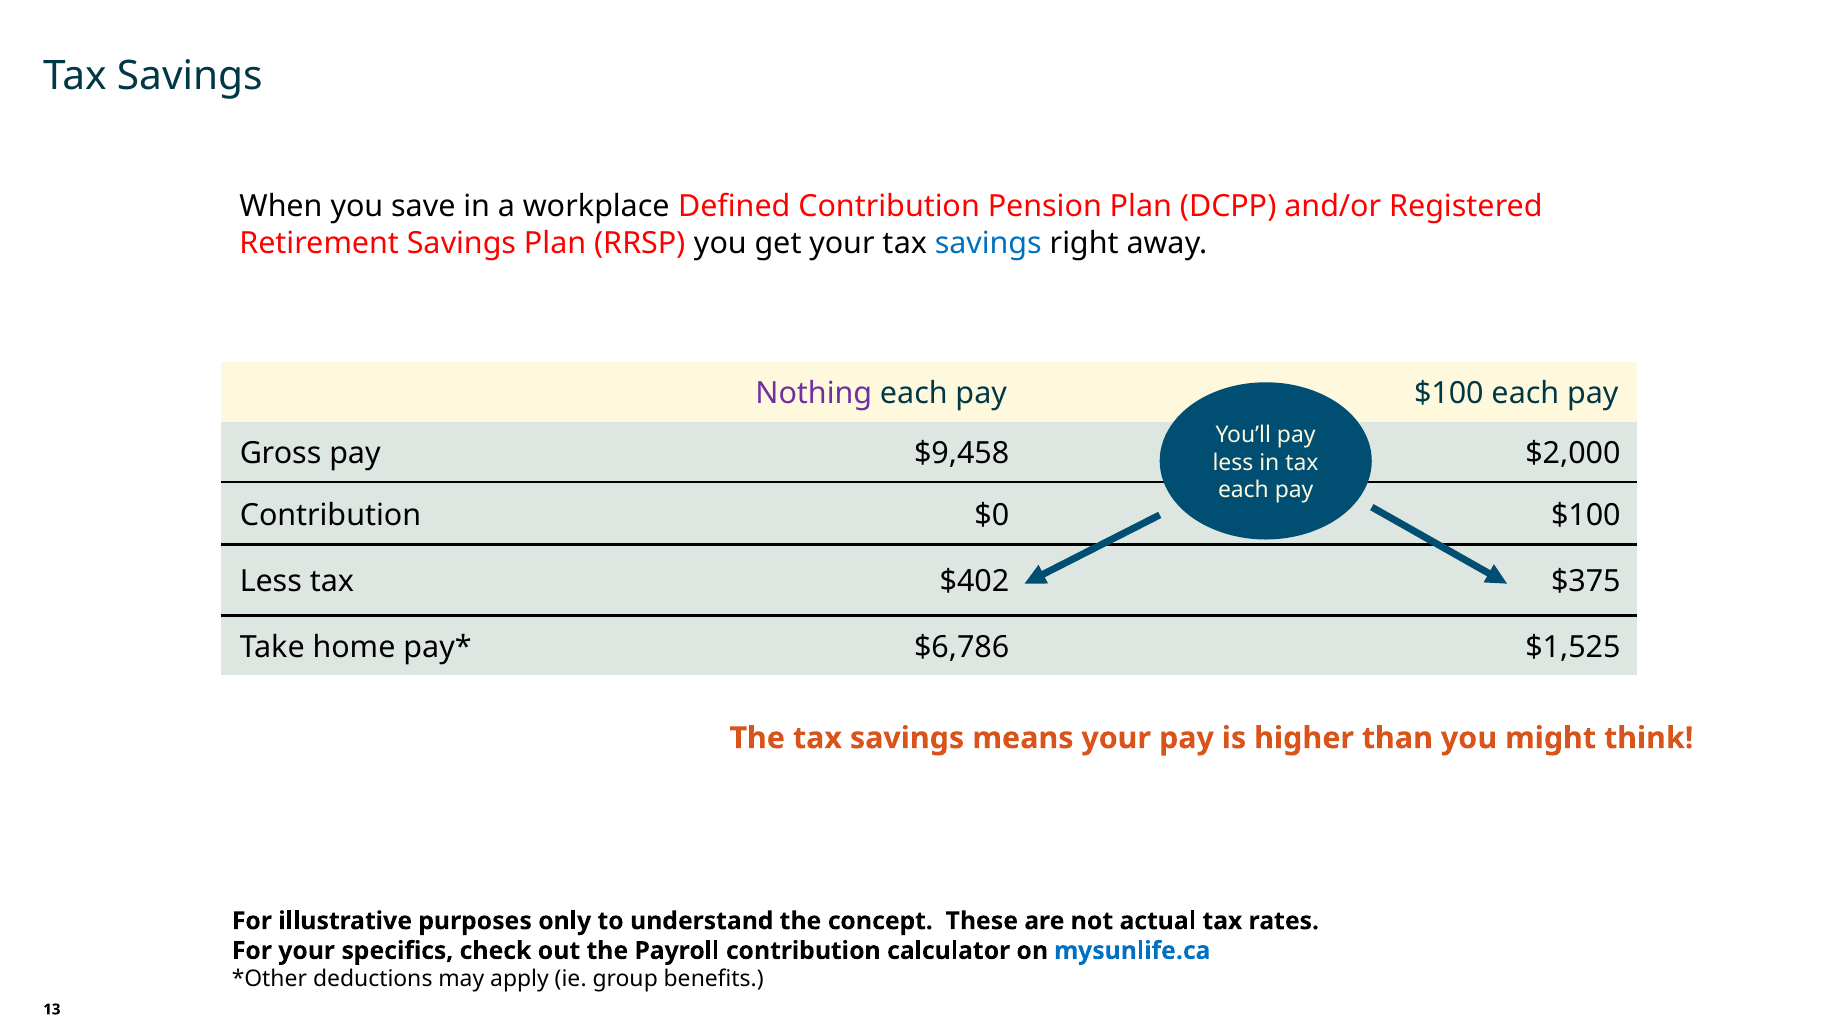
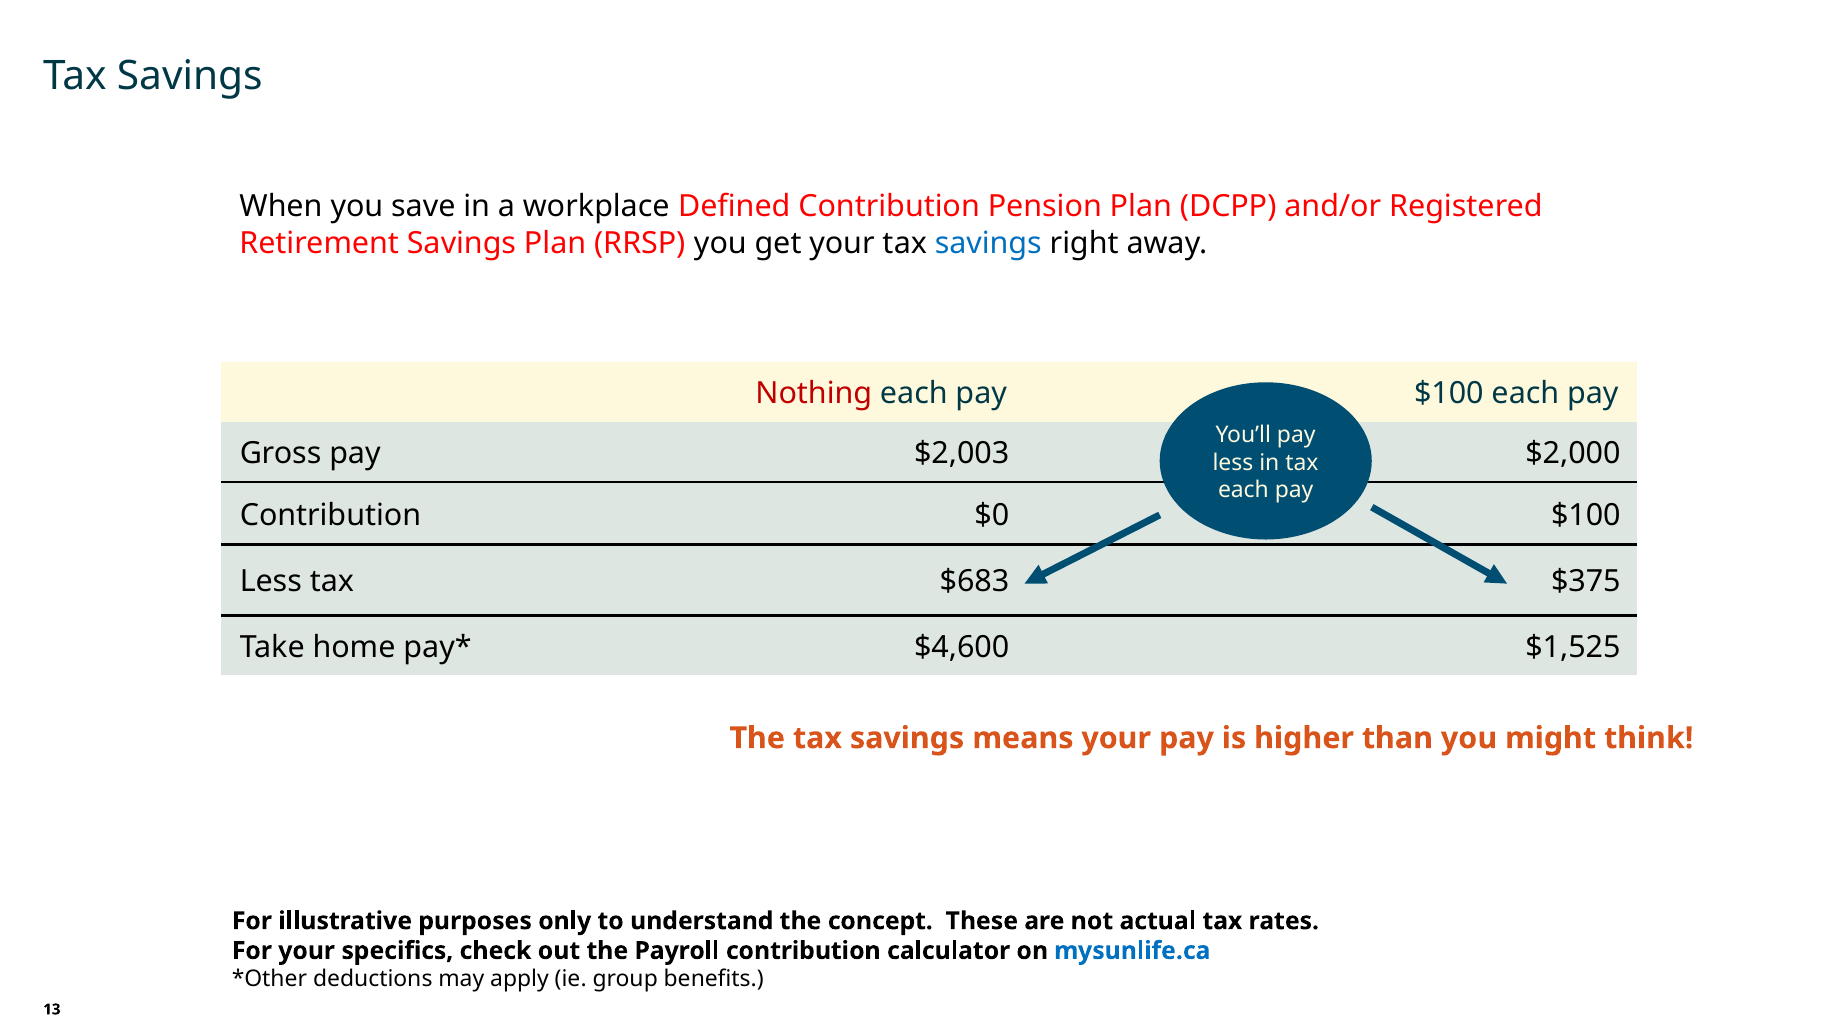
Nothing colour: purple -> red
$9,458: $9,458 -> $2,003
$402: $402 -> $683
$6,786: $6,786 -> $4,600
